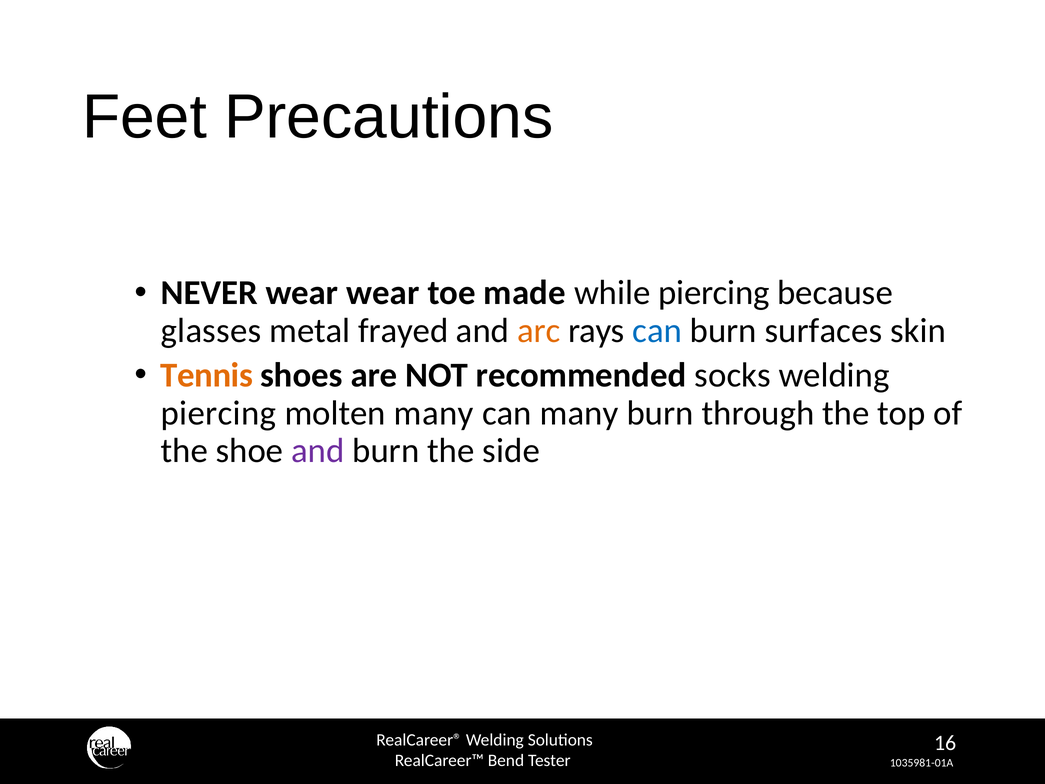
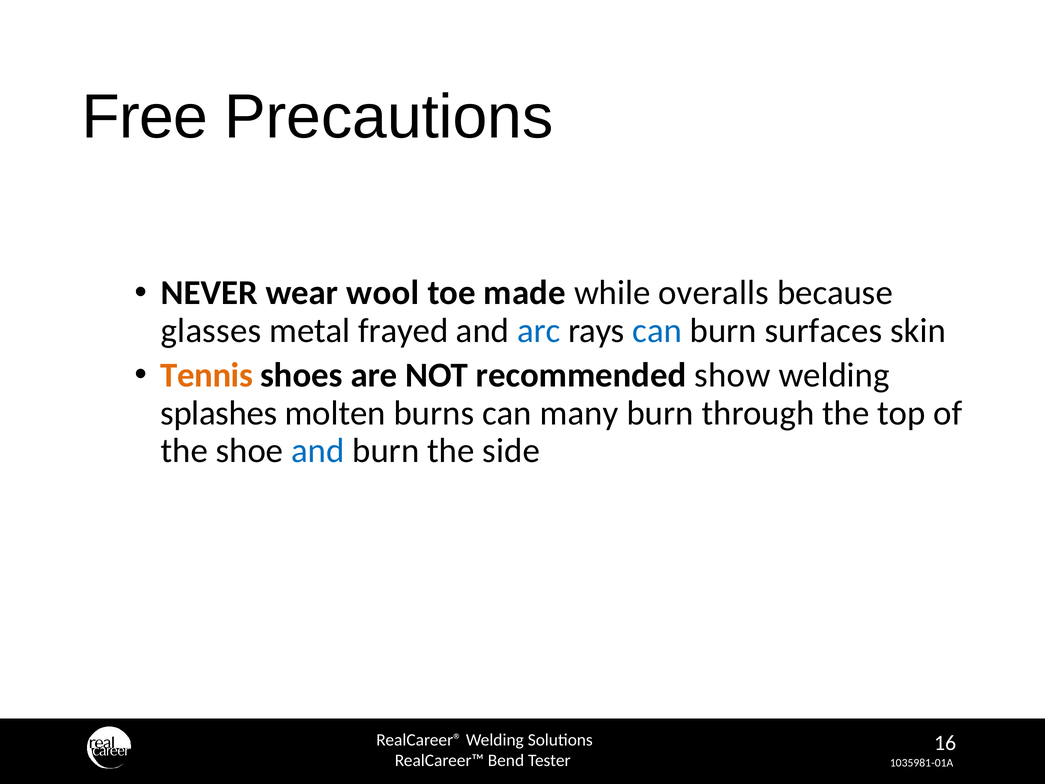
Feet: Feet -> Free
wear wear: wear -> wool
while piercing: piercing -> overalls
arc colour: orange -> blue
socks: socks -> show
piercing at (218, 413): piercing -> splashes
molten many: many -> burns
and at (318, 450) colour: purple -> blue
